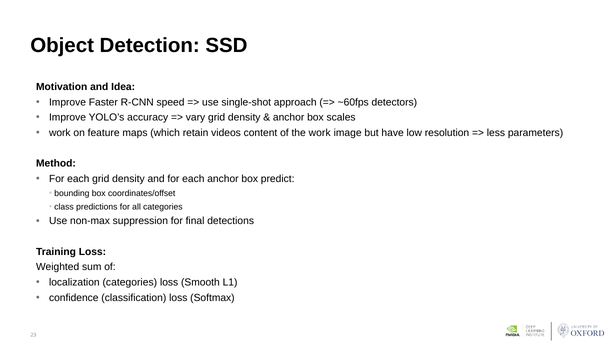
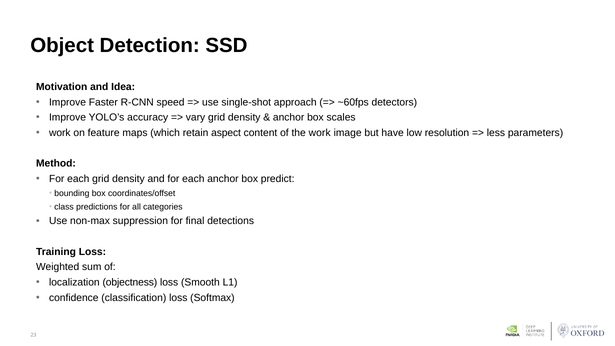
videos: videos -> aspect
localization categories: categories -> objectness
